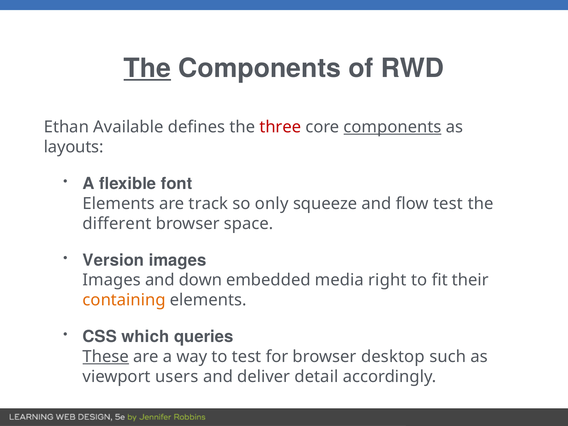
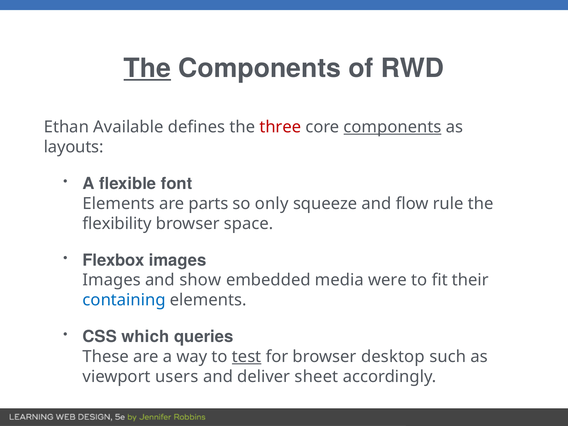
track: track -> parts
flow test: test -> rule
different: different -> flexibility
Version: Version -> Flexbox
down: down -> show
right: right -> were
containing colour: orange -> blue
These underline: present -> none
test at (247, 357) underline: none -> present
detail: detail -> sheet
